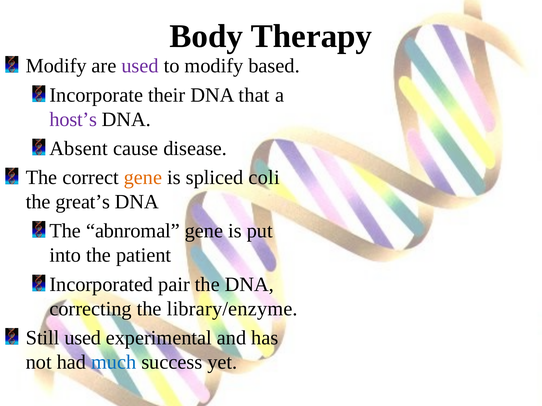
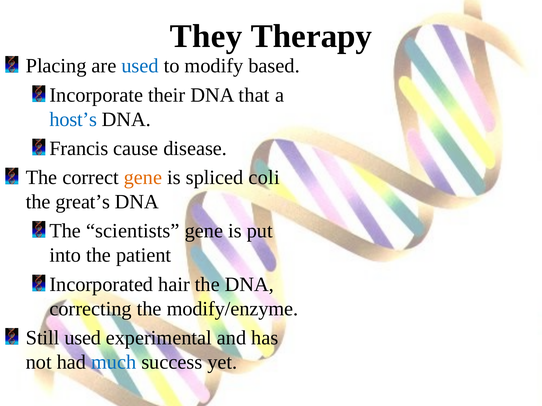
Body: Body -> They
Modify at (56, 66): Modify -> Placing
used at (140, 66) colour: purple -> blue
host’s colour: purple -> blue
Absent: Absent -> Francis
abnromal: abnromal -> scientists
pair: pair -> hair
library/enzyme: library/enzyme -> modify/enzyme
